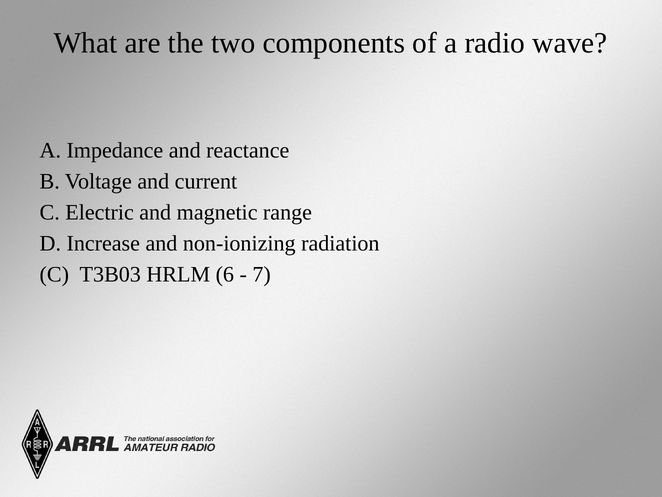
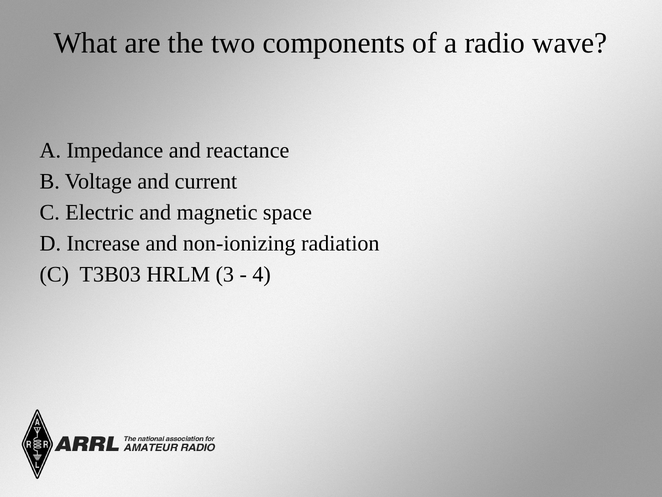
range: range -> space
6: 6 -> 3
7: 7 -> 4
